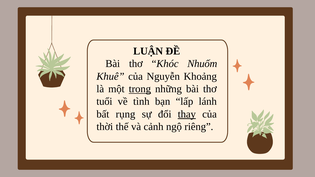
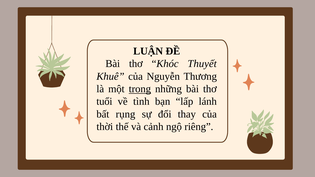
Nhuốm: Nhuốm -> Thuyết
Khoảng: Khoảng -> Thương
thay underline: present -> none
